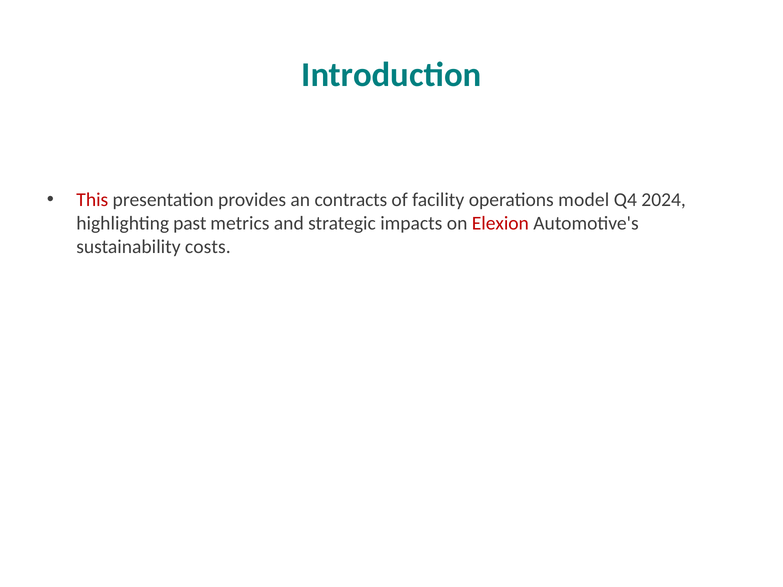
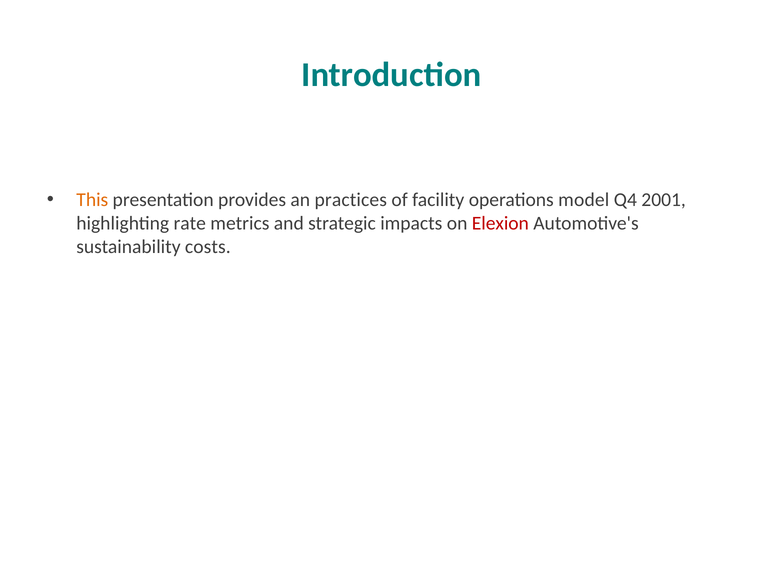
This colour: red -> orange
contracts: contracts -> practices
2024: 2024 -> 2001
past: past -> rate
